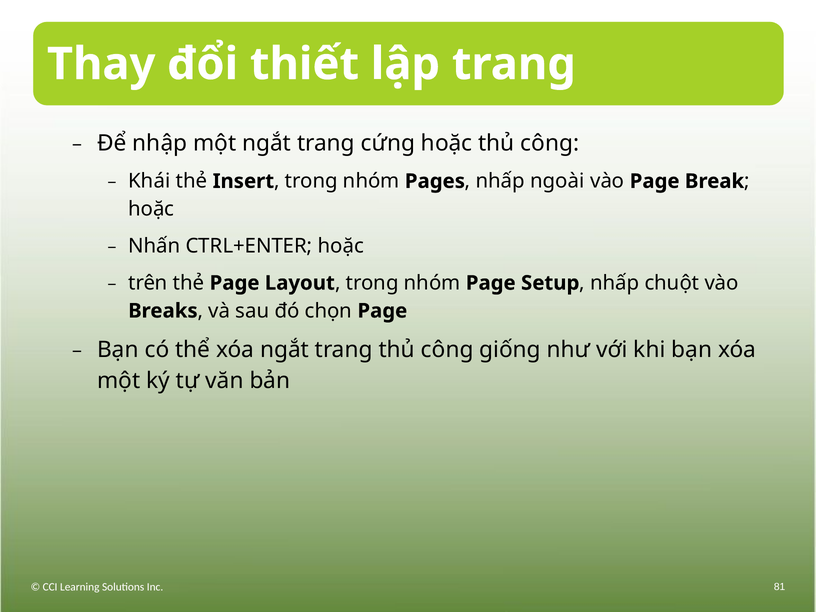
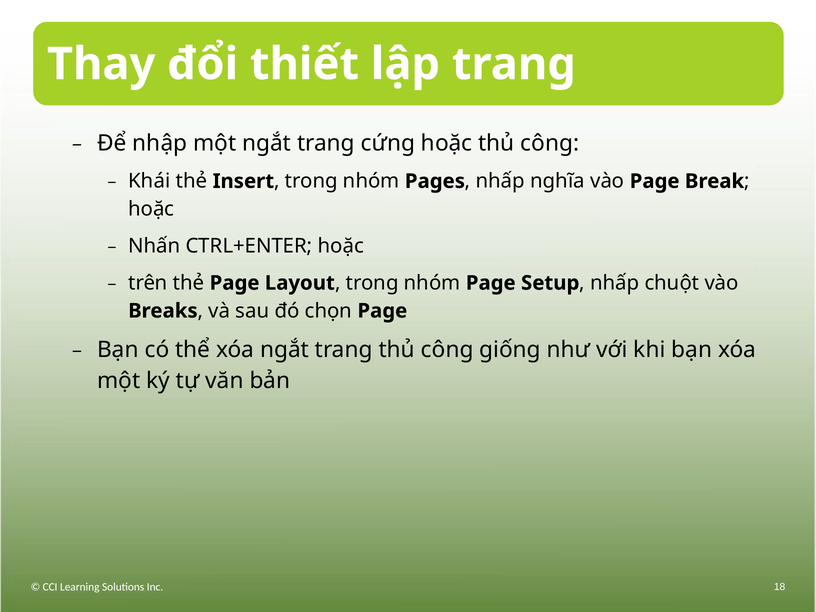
ngoài: ngoài -> nghĩa
81: 81 -> 18
